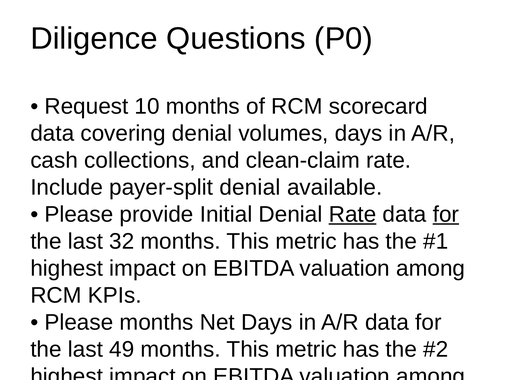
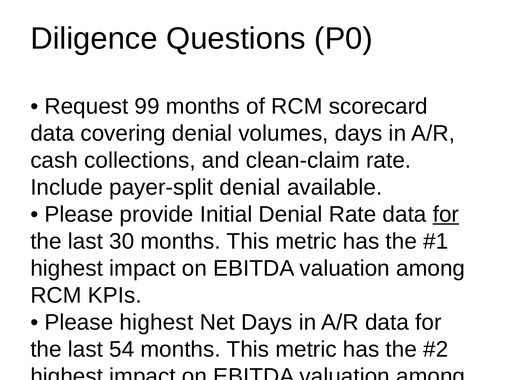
10: 10 -> 99
Rate at (353, 215) underline: present -> none
32: 32 -> 30
Please months: months -> highest
49: 49 -> 54
